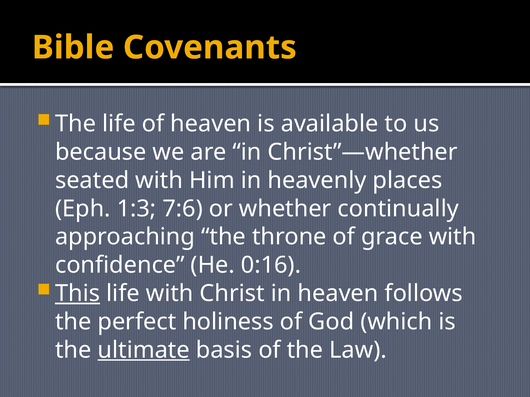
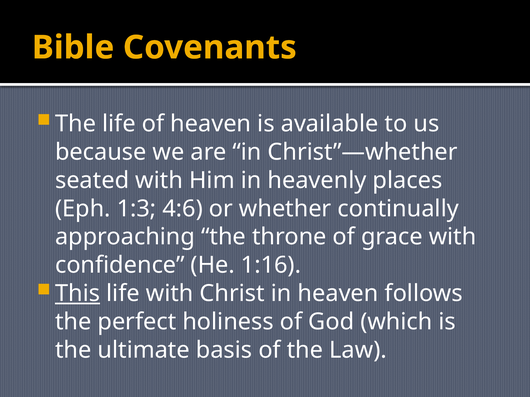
7:6: 7:6 -> 4:6
0:16: 0:16 -> 1:16
ultimate underline: present -> none
